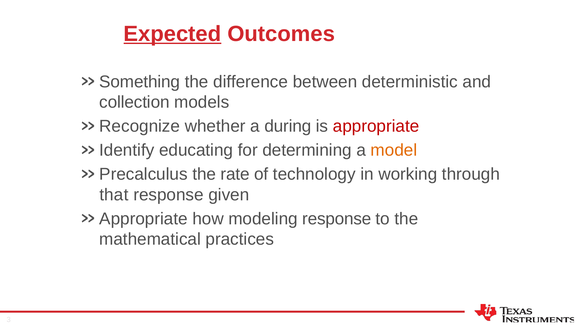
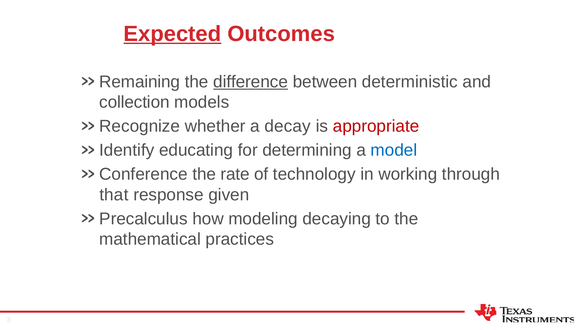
Something: Something -> Remaining
difference underline: none -> present
during: during -> decay
model colour: orange -> blue
Precalculus: Precalculus -> Conference
Appropriate at (143, 219): Appropriate -> Precalculus
modeling response: response -> decaying
